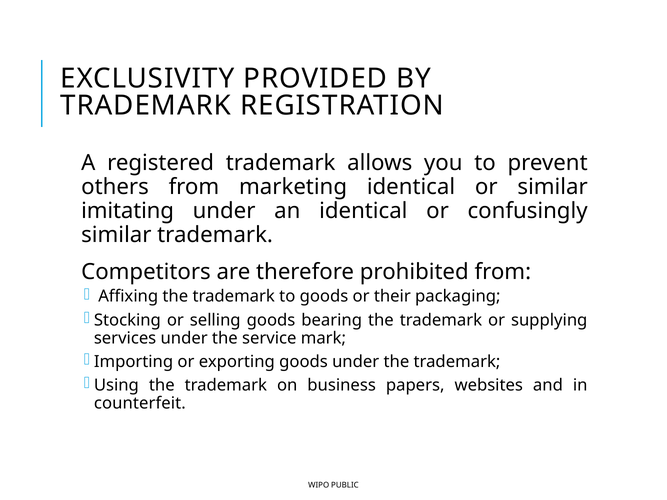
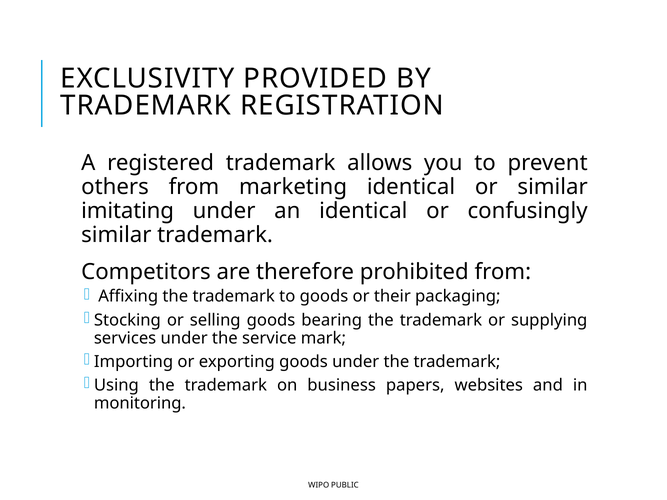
counterfeit: counterfeit -> monitoring
